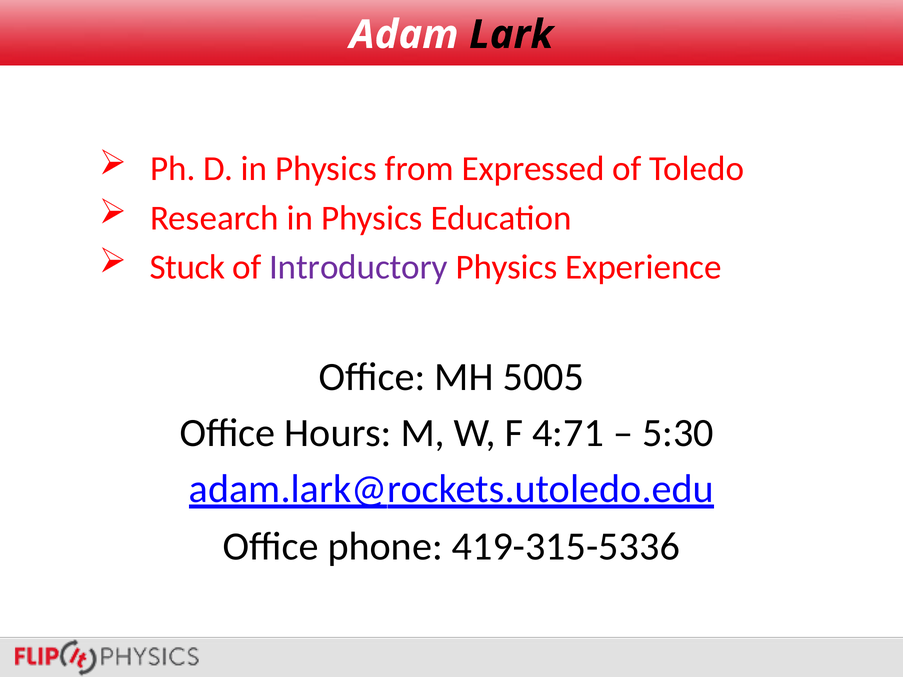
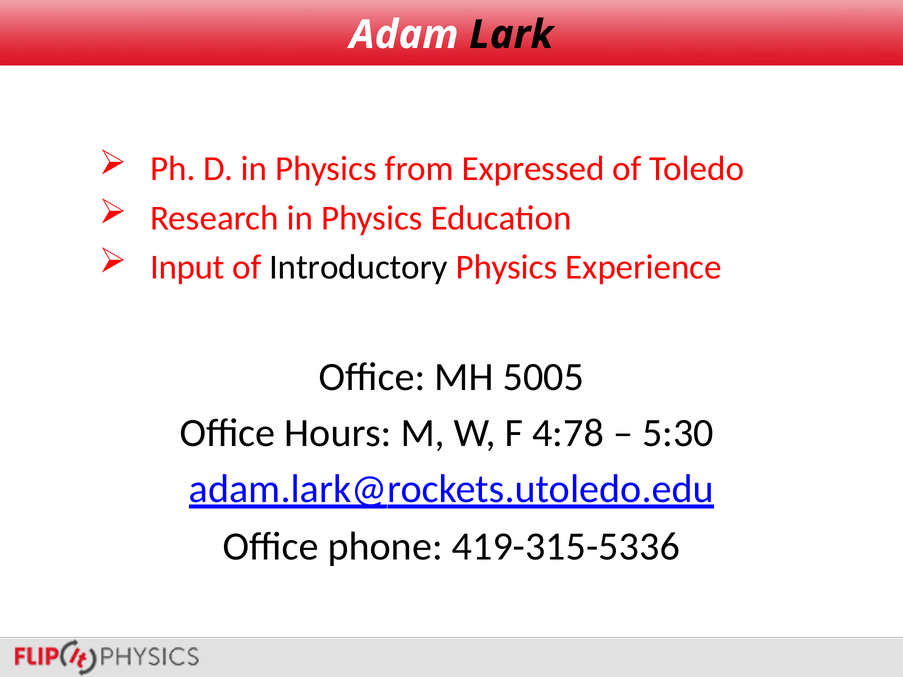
Stuck: Stuck -> Input
Introductory colour: purple -> black
4:71: 4:71 -> 4:78
